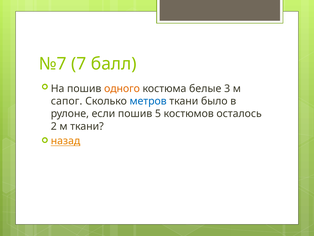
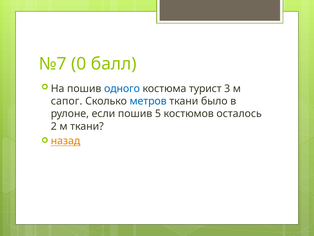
7: 7 -> 0
одного colour: orange -> blue
белые: белые -> турист
